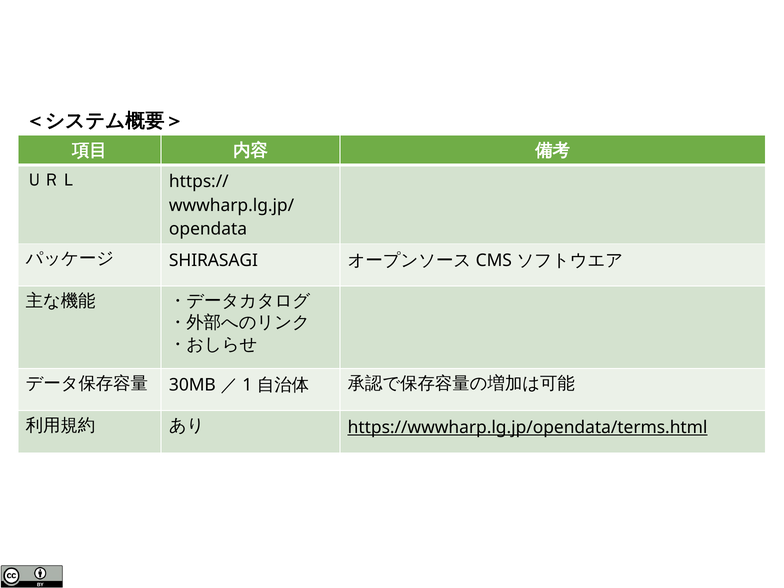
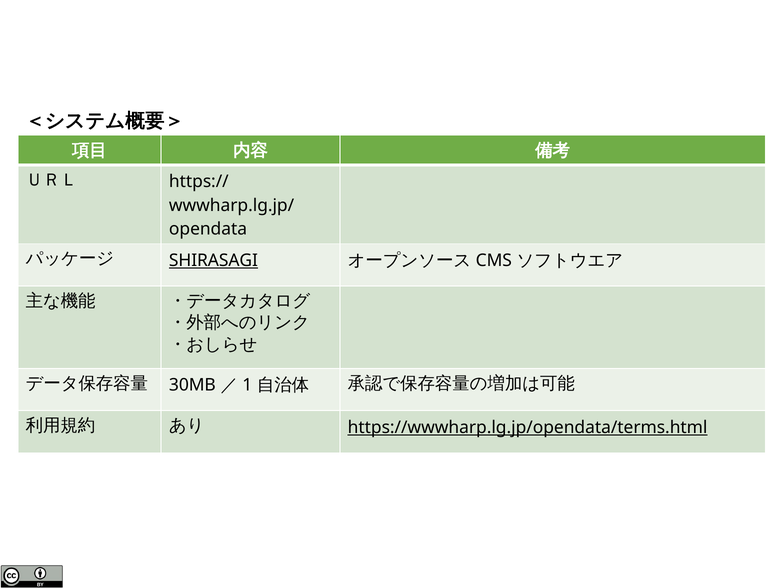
SHIRASAGI underline: none -> present
